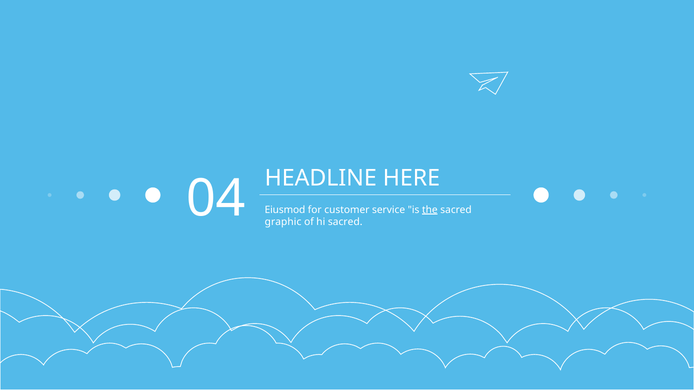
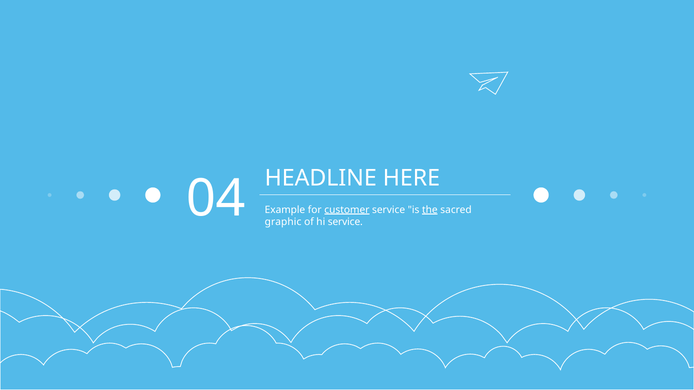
Eiusmod: Eiusmod -> Example
customer underline: none -> present
hi sacred: sacred -> service
